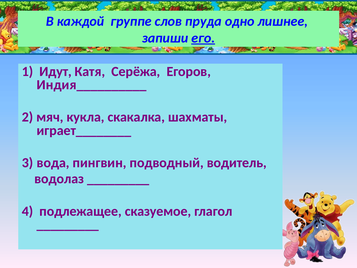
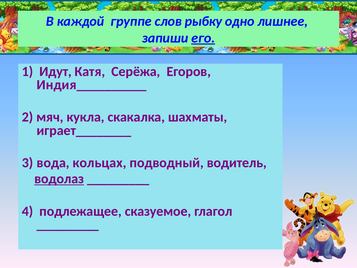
пруда: пруда -> рыбку
пингвин: пингвин -> кольцах
водолаз underline: none -> present
